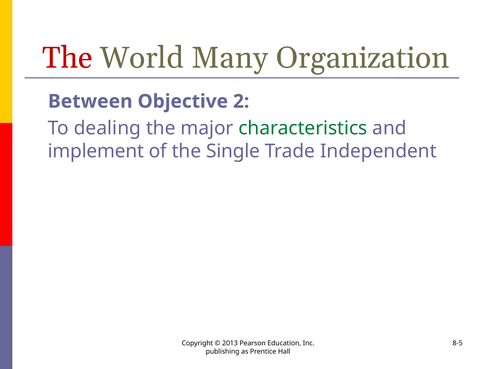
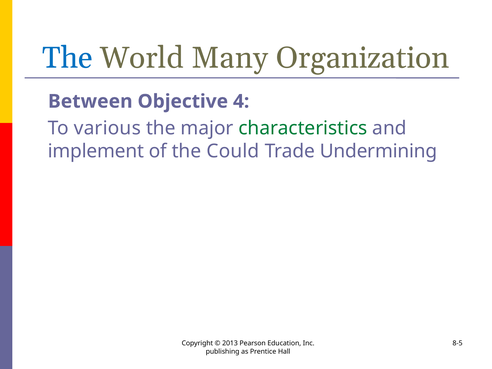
The at (67, 58) colour: red -> blue
2: 2 -> 4
dealing: dealing -> various
Single: Single -> Could
Independent: Independent -> Undermining
